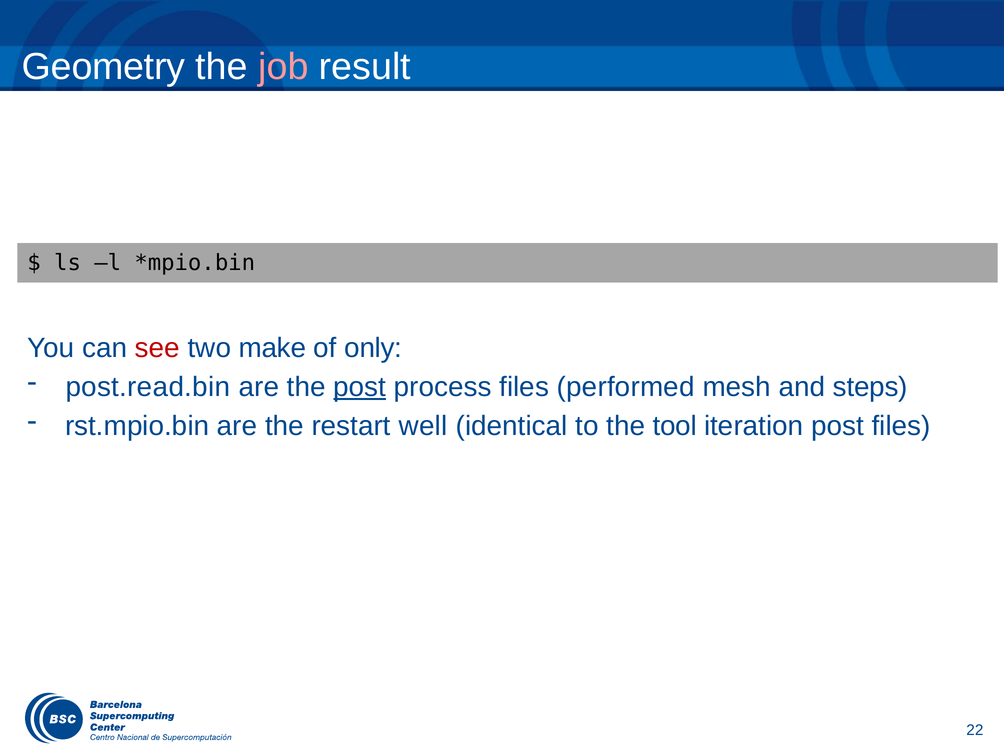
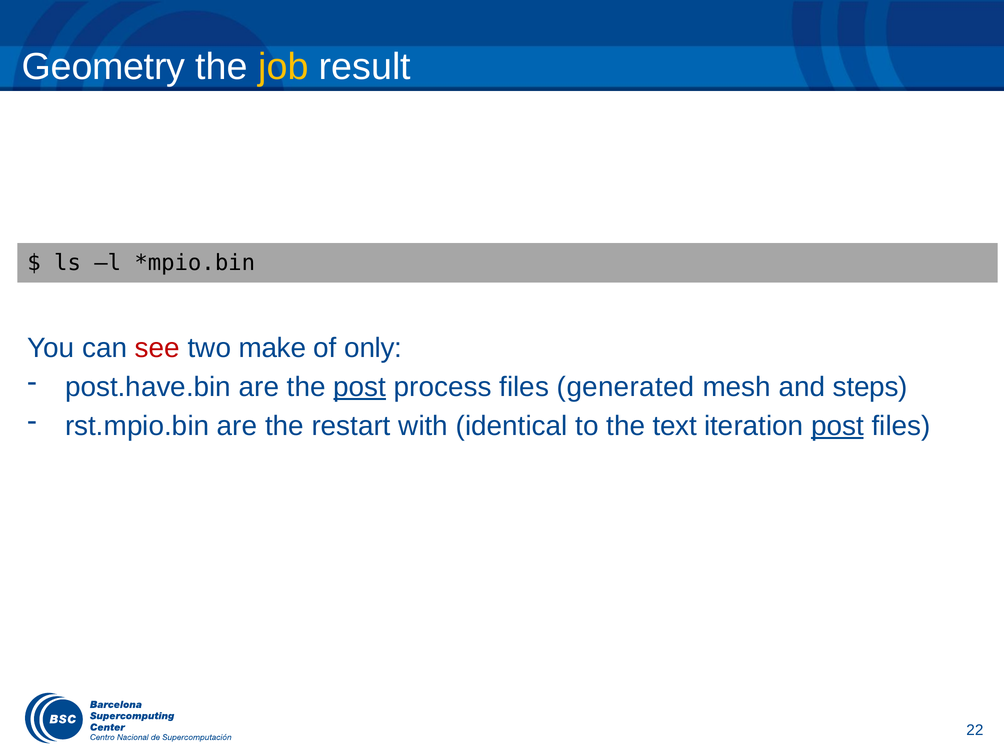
job colour: pink -> yellow
post.read.bin: post.read.bin -> post.have.bin
performed: performed -> generated
well: well -> with
tool: tool -> text
post at (837, 426) underline: none -> present
